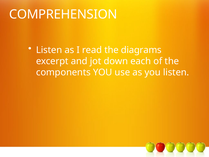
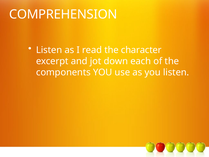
diagrams: diagrams -> character
